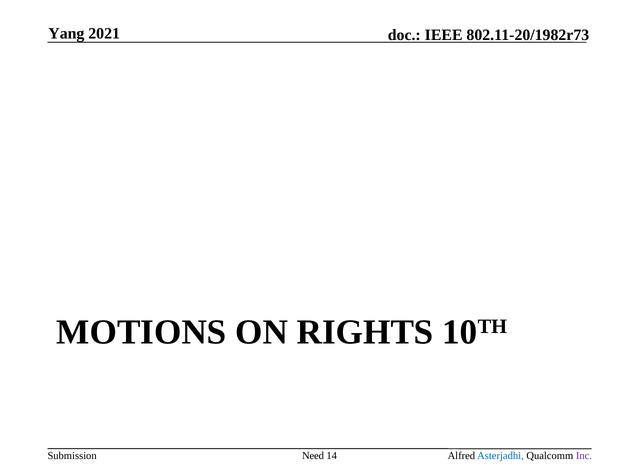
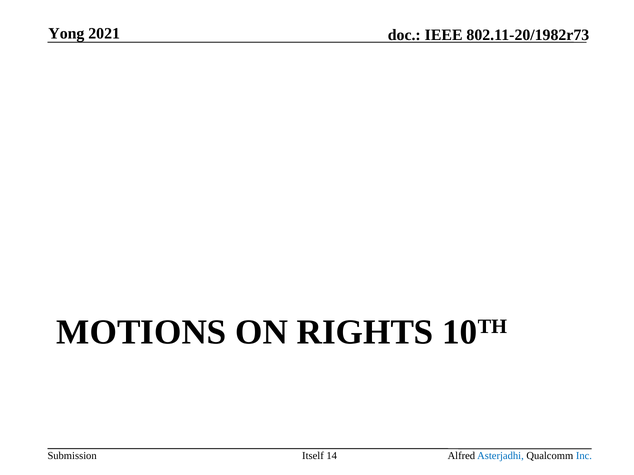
Yang: Yang -> Yong
Need: Need -> Itself
Inc colour: purple -> blue
